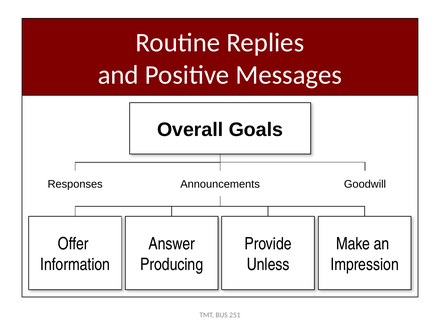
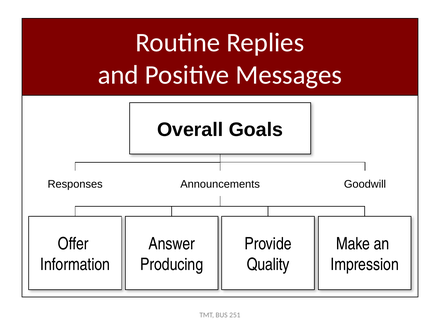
Unless: Unless -> Quality
